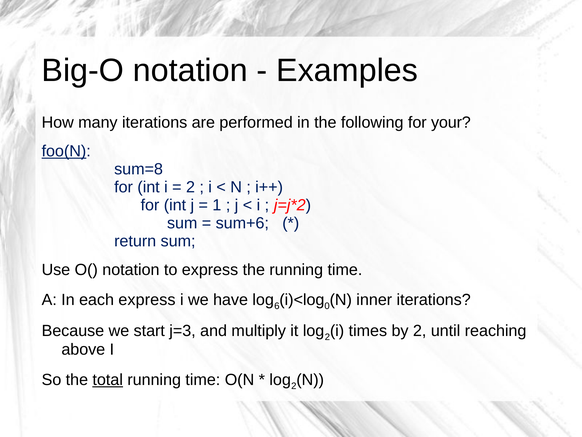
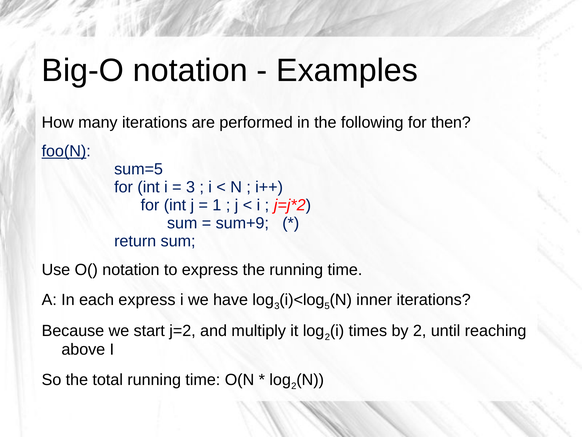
your: your -> then
sum=8: sum=8 -> sum=5
2 at (190, 187): 2 -> 3
sum+6: sum+6 -> sum+9
6 at (277, 306): 6 -> 3
0: 0 -> 5
j=3: j=3 -> j=2
total underline: present -> none
